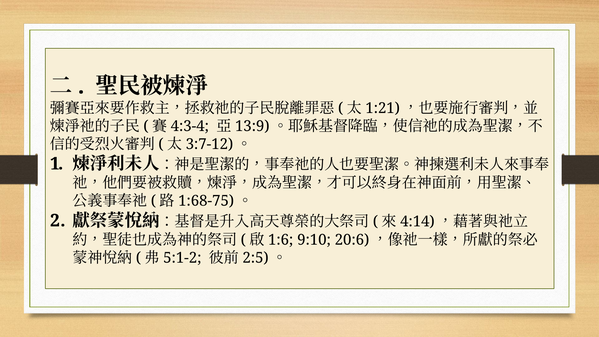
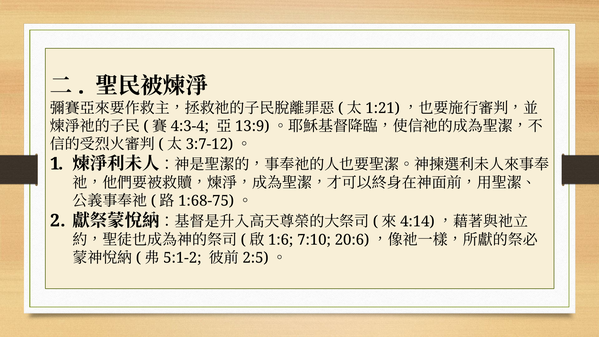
9:10: 9:10 -> 7:10
